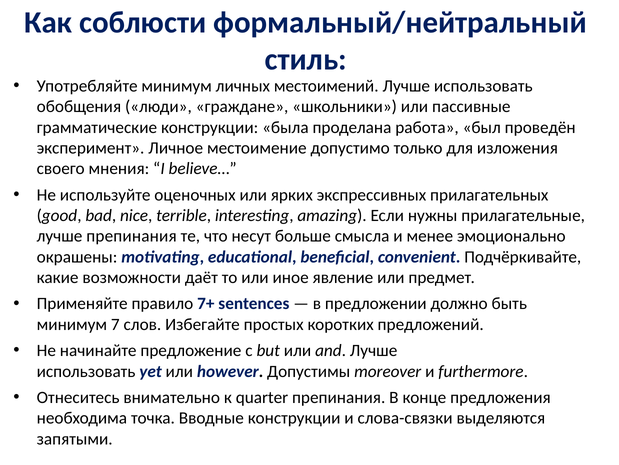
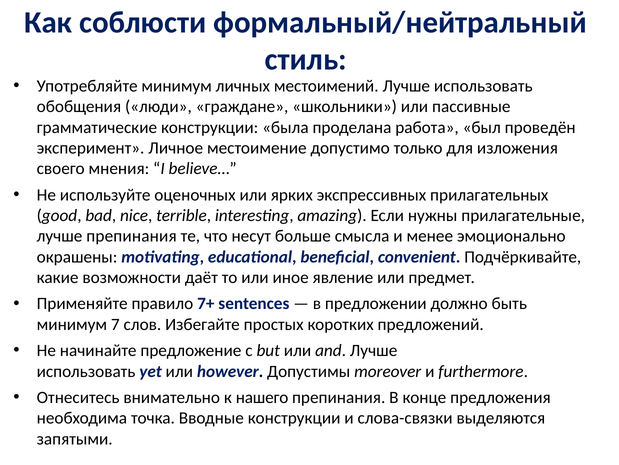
quarter: quarter -> нашего
